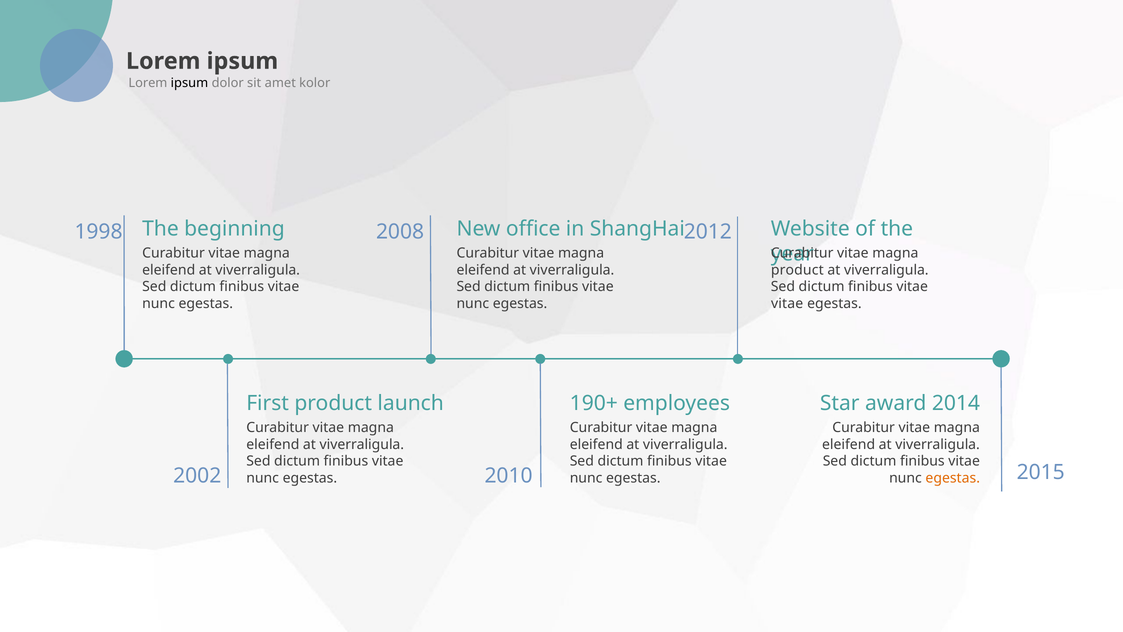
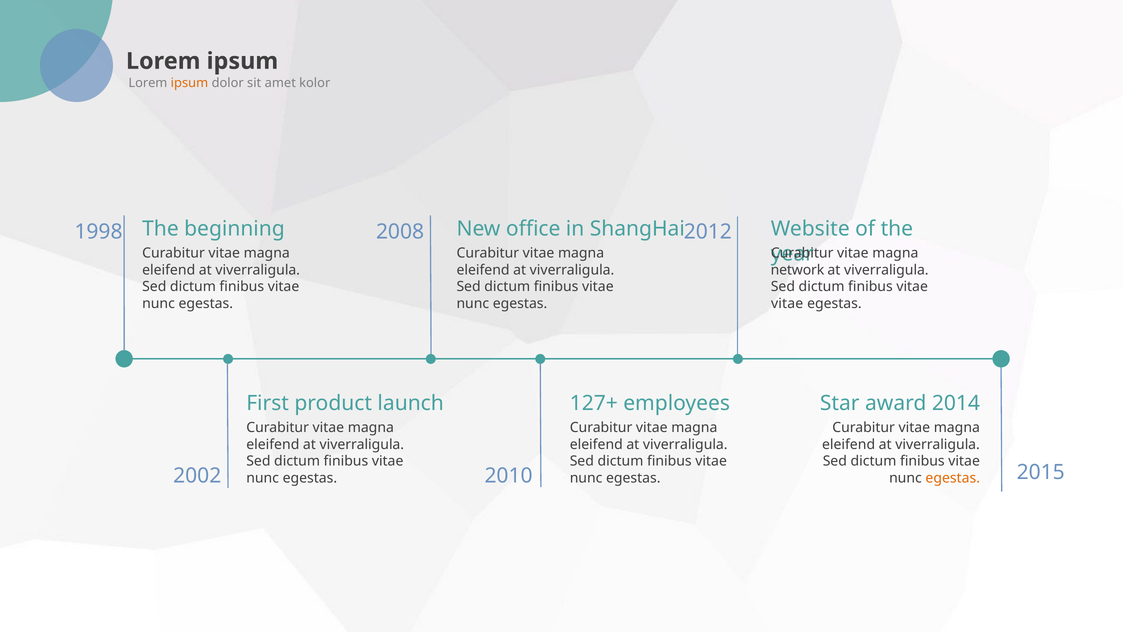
ipsum at (189, 83) colour: black -> orange
product at (797, 270): product -> network
190+: 190+ -> 127+
